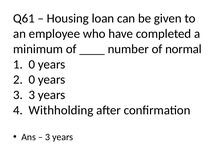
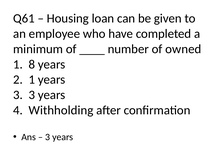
normal: normal -> owned
1 0: 0 -> 8
2 0: 0 -> 1
